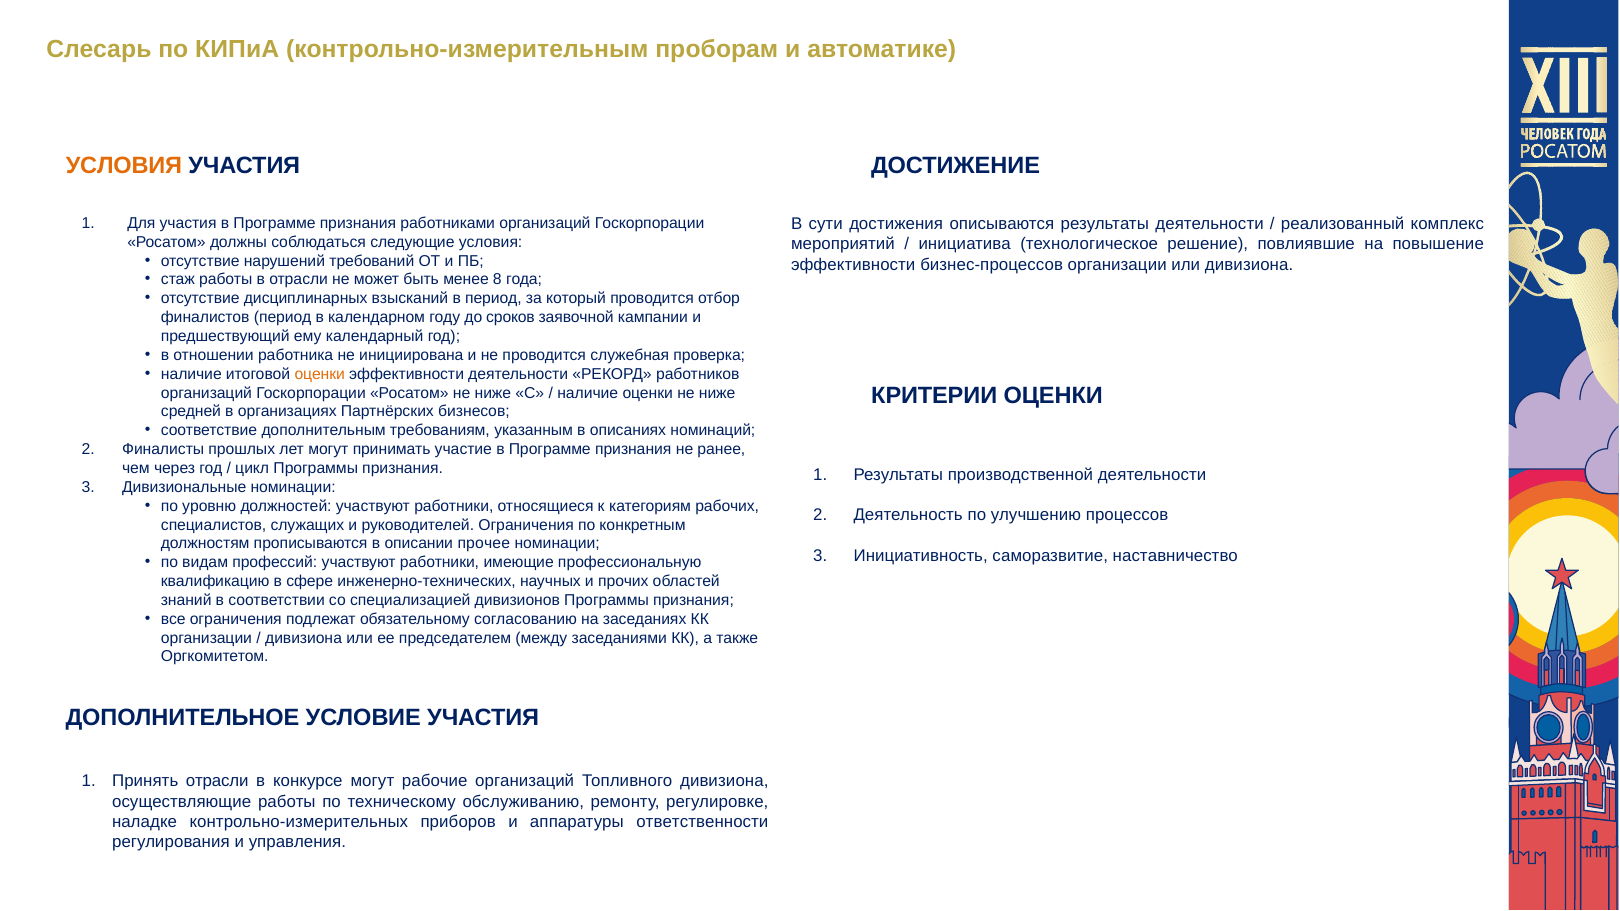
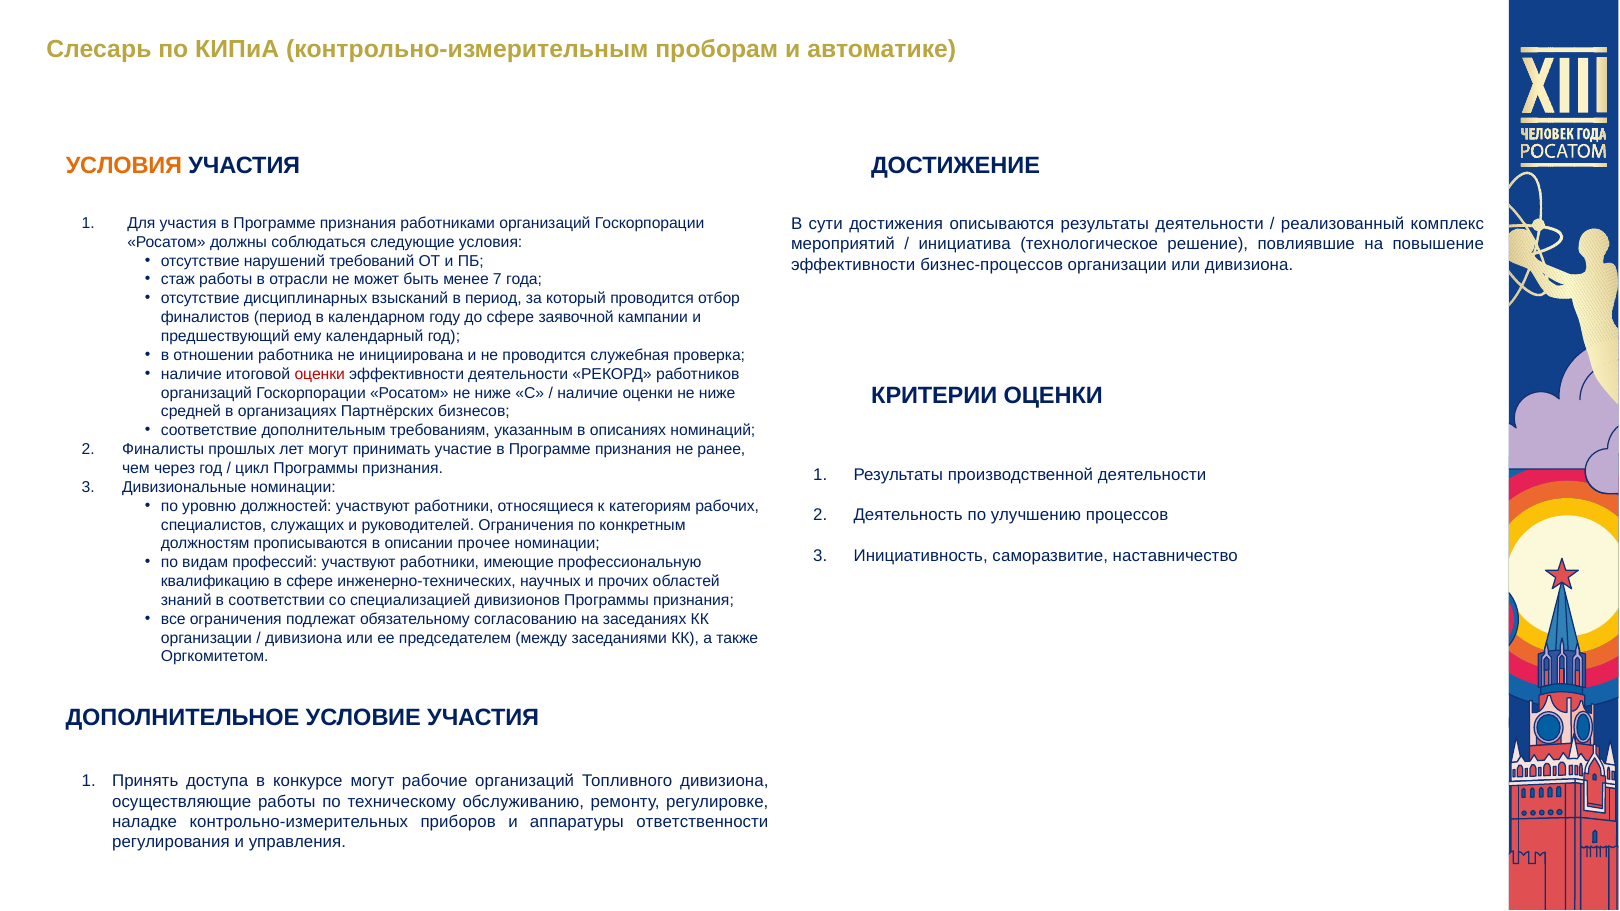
8: 8 -> 7
до сроков: сроков -> сфере
оценки at (320, 374) colour: orange -> red
Принять отрасли: отрасли -> доступа
